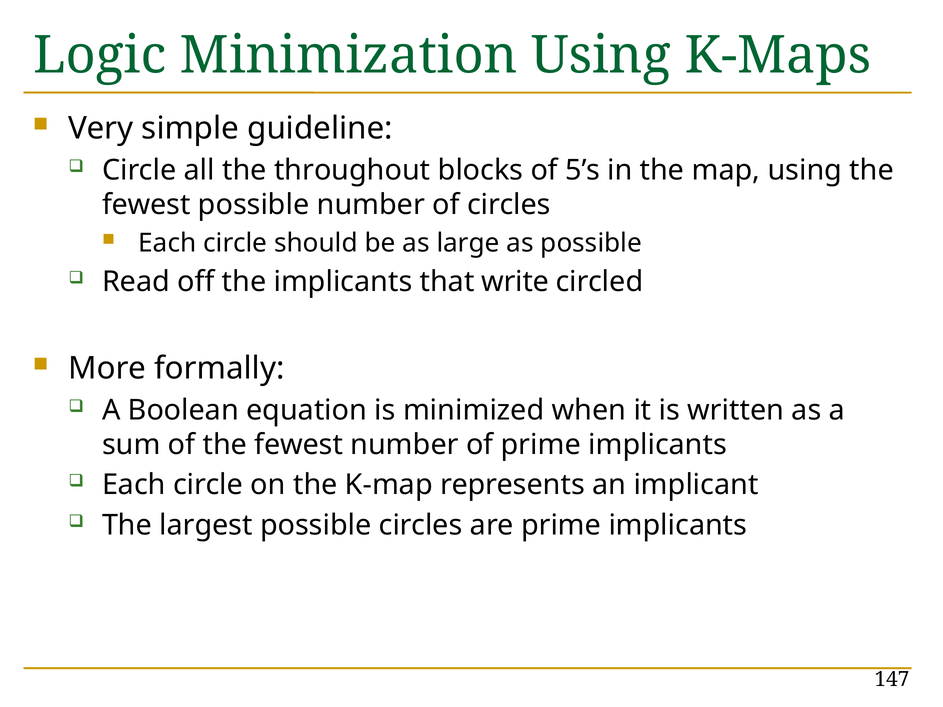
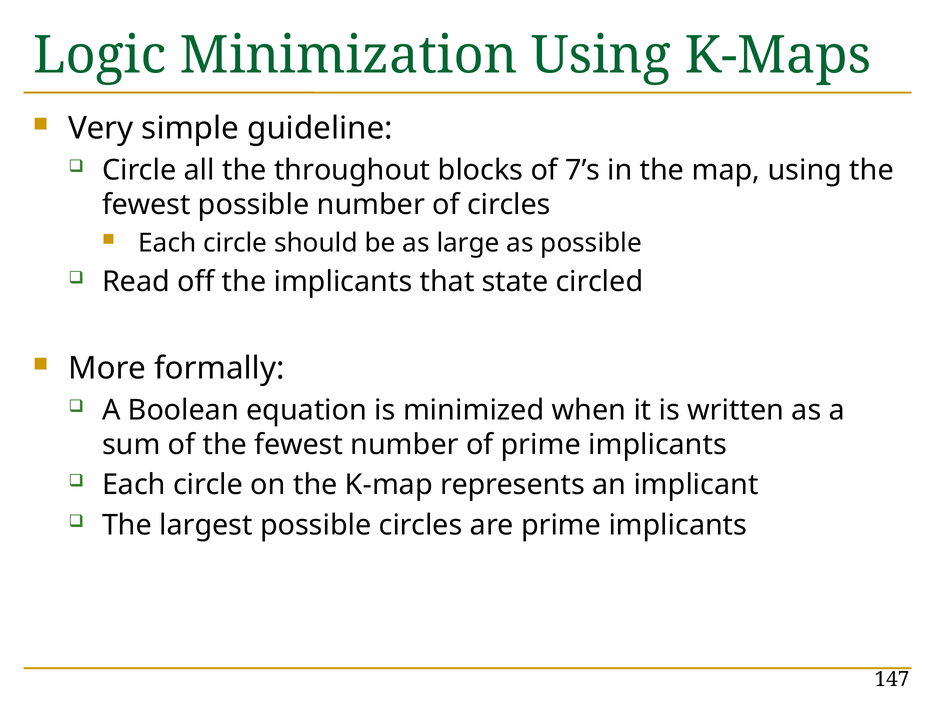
5’s: 5’s -> 7’s
write: write -> state
